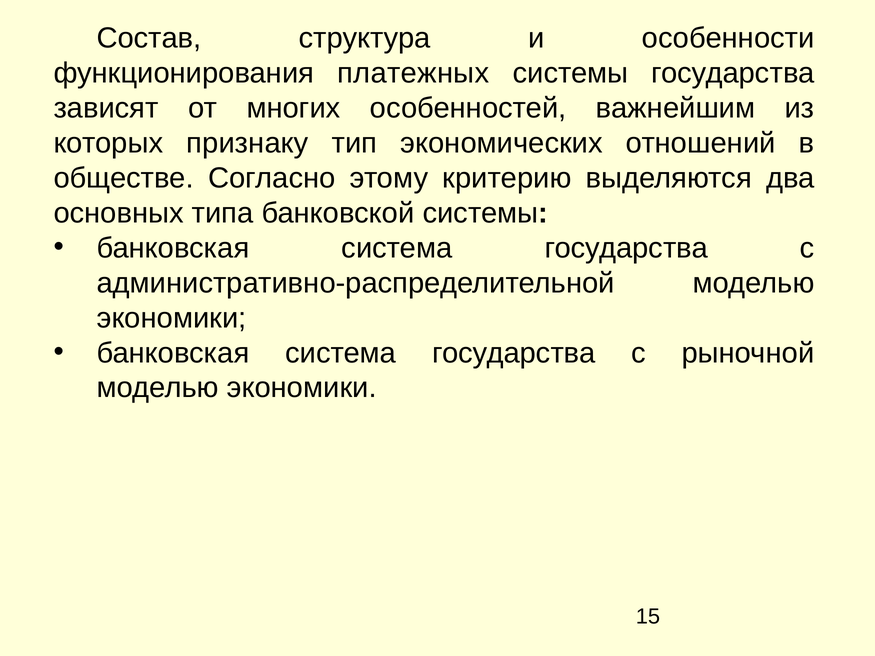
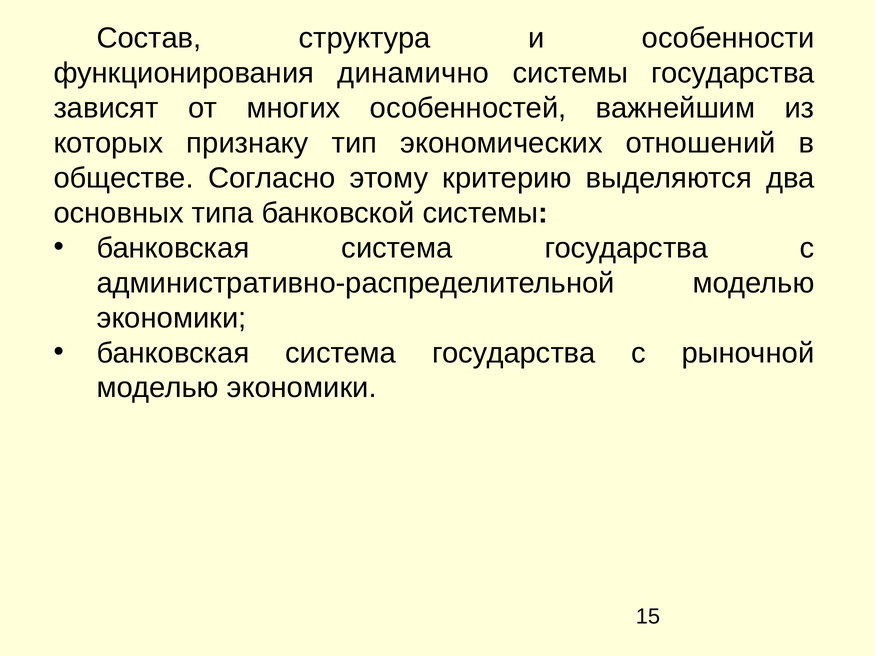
платежных: платежных -> динамично
